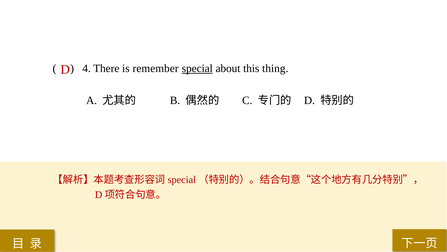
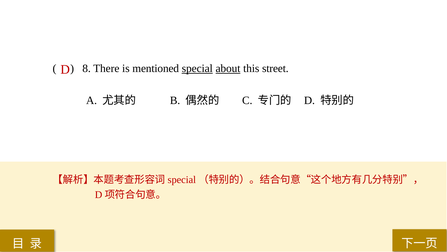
4: 4 -> 8
remember: remember -> mentioned
about underline: none -> present
thing: thing -> street
